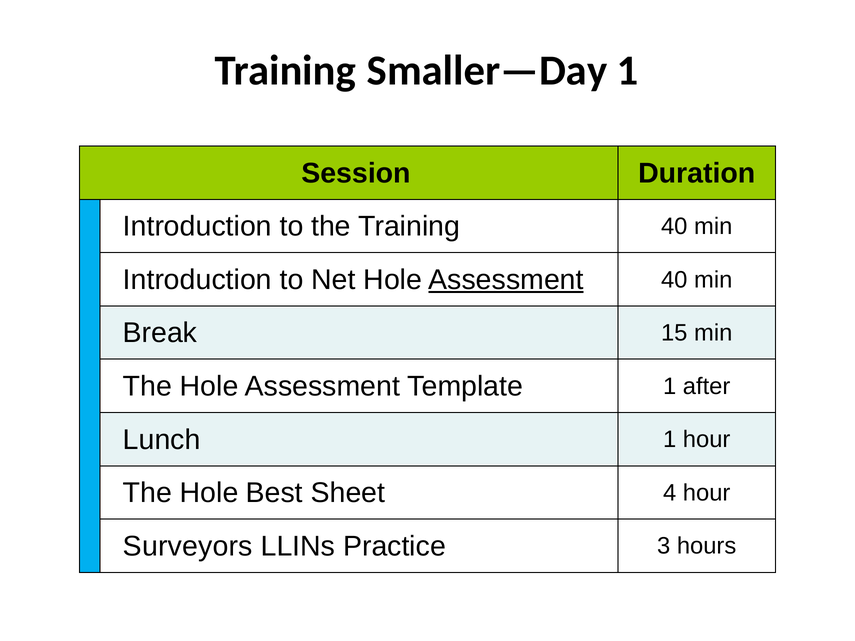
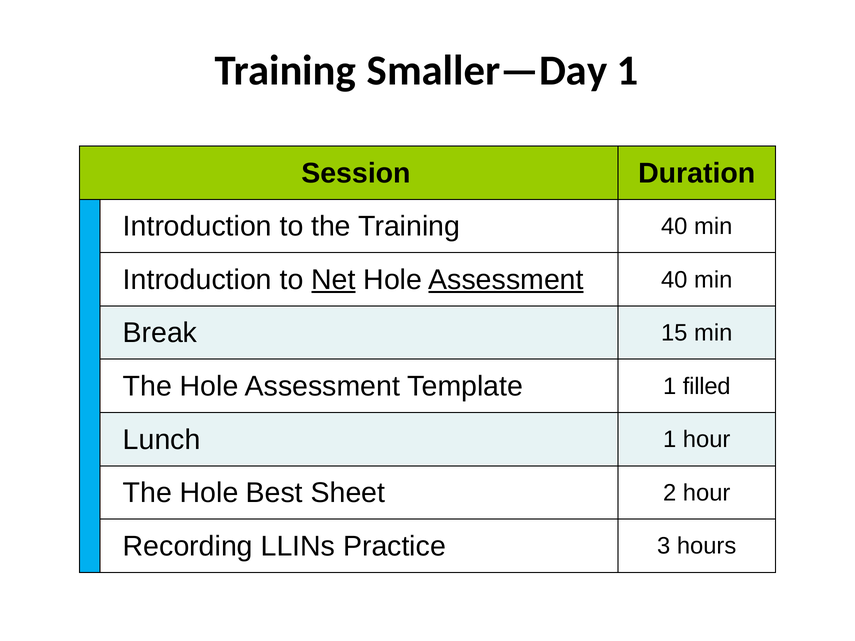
Net underline: none -> present
after: after -> filled
4: 4 -> 2
Surveyors: Surveyors -> Recording
